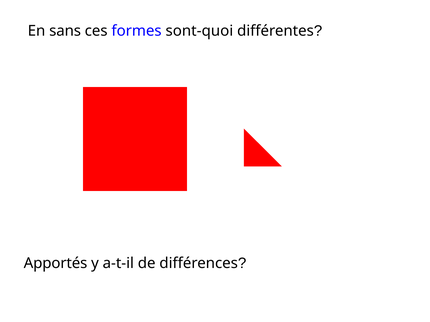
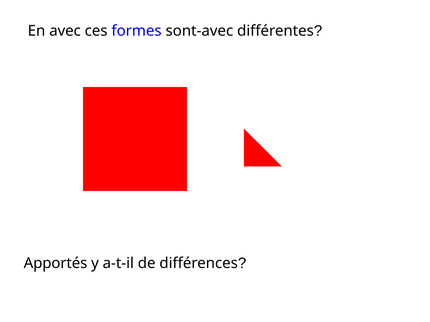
sans: sans -> avec
sont-quoi: sont-quoi -> sont-avec
